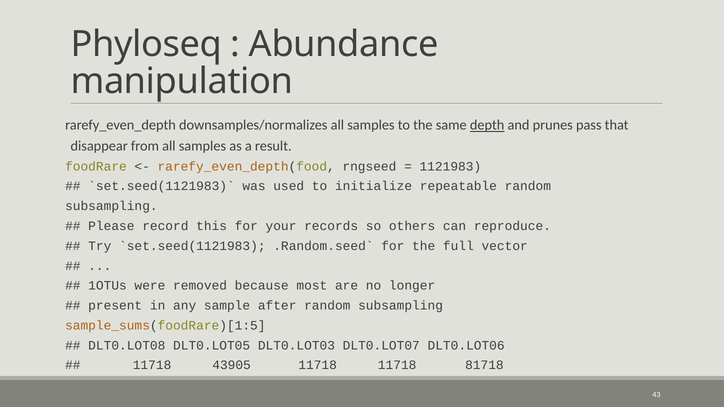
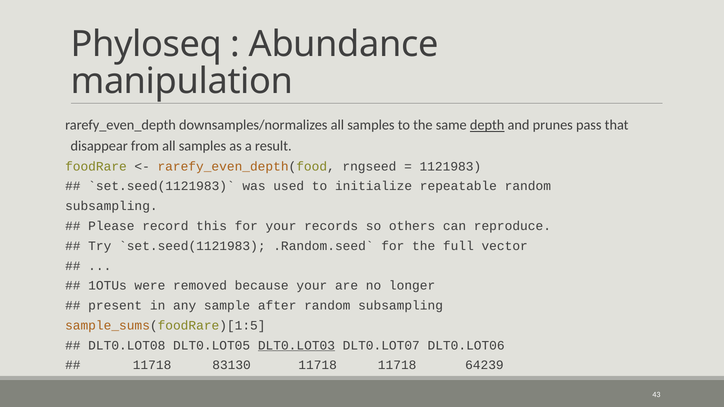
because most: most -> your
DLT0.LOT03 underline: none -> present
43905: 43905 -> 83130
81718: 81718 -> 64239
